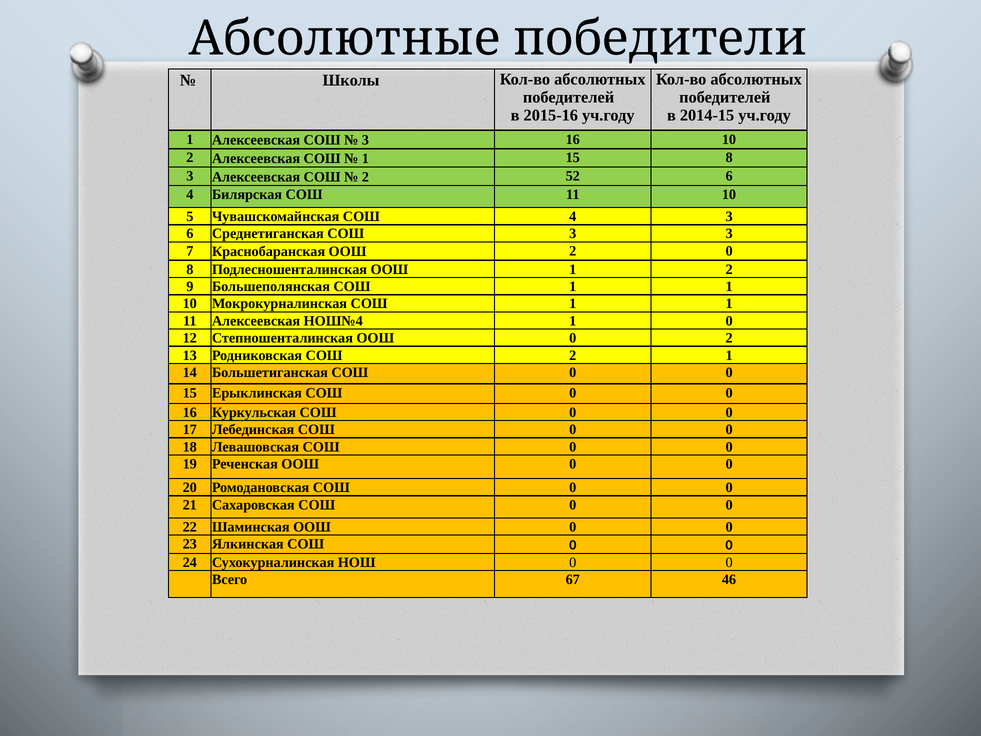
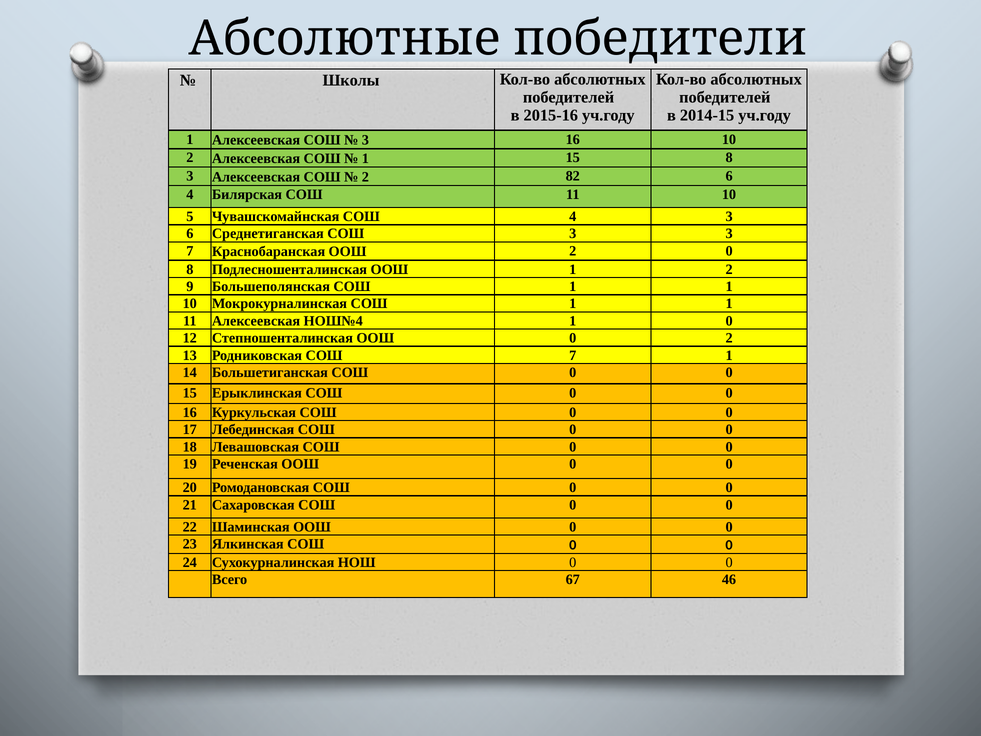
52: 52 -> 82
СОШ 2: 2 -> 7
